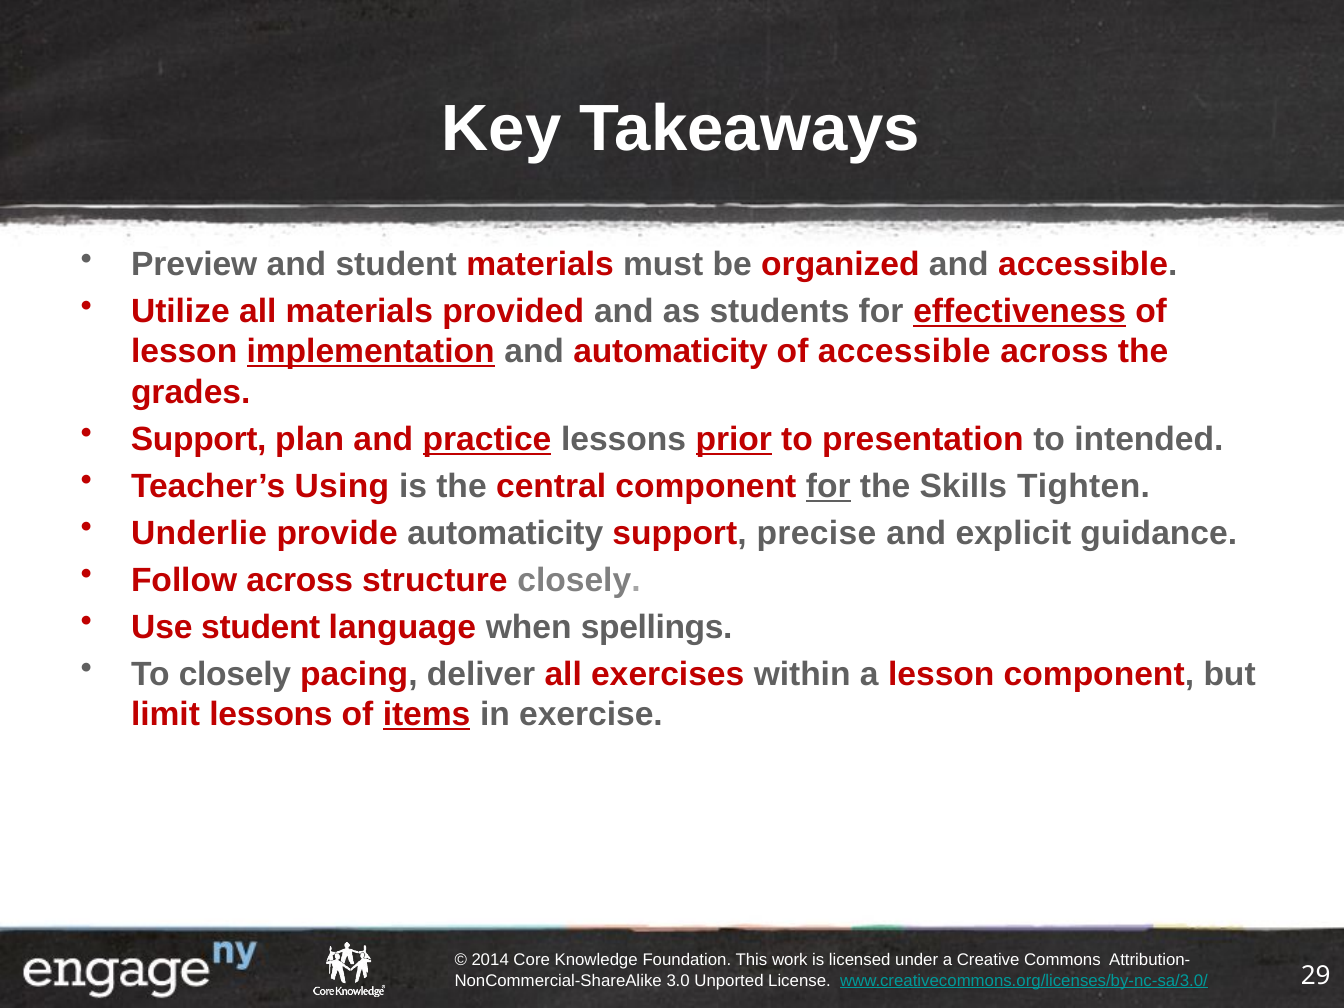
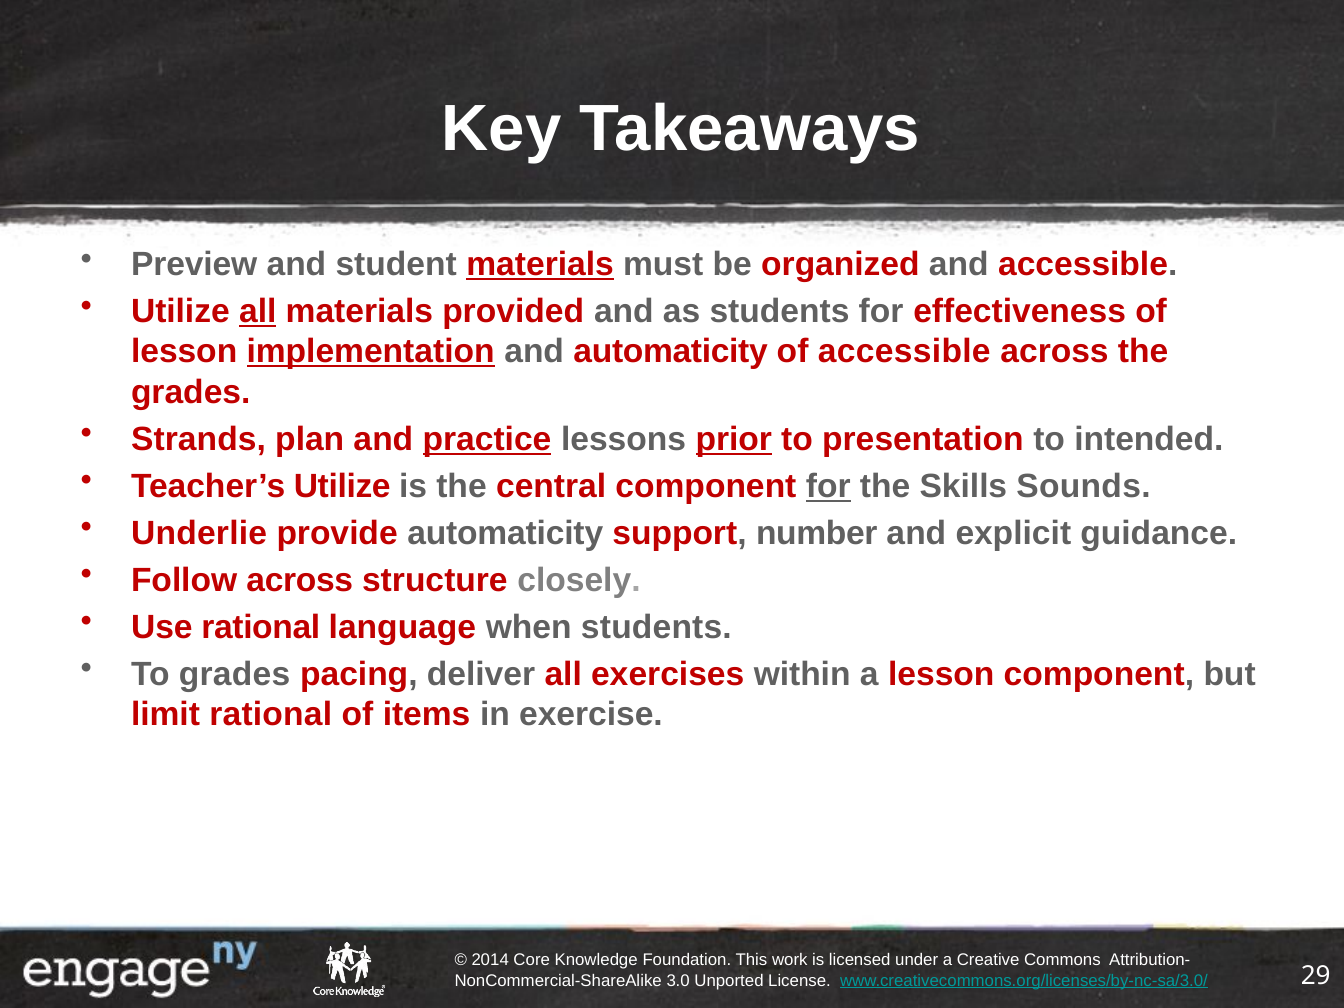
materials at (540, 264) underline: none -> present
all at (258, 311) underline: none -> present
effectiveness underline: present -> none
Support at (199, 439): Support -> Strands
Teacher’s Using: Using -> Utilize
Tighten: Tighten -> Sounds
precise: precise -> number
Use student: student -> rational
when spellings: spellings -> students
To closely: closely -> grades
limit lessons: lessons -> rational
items underline: present -> none
